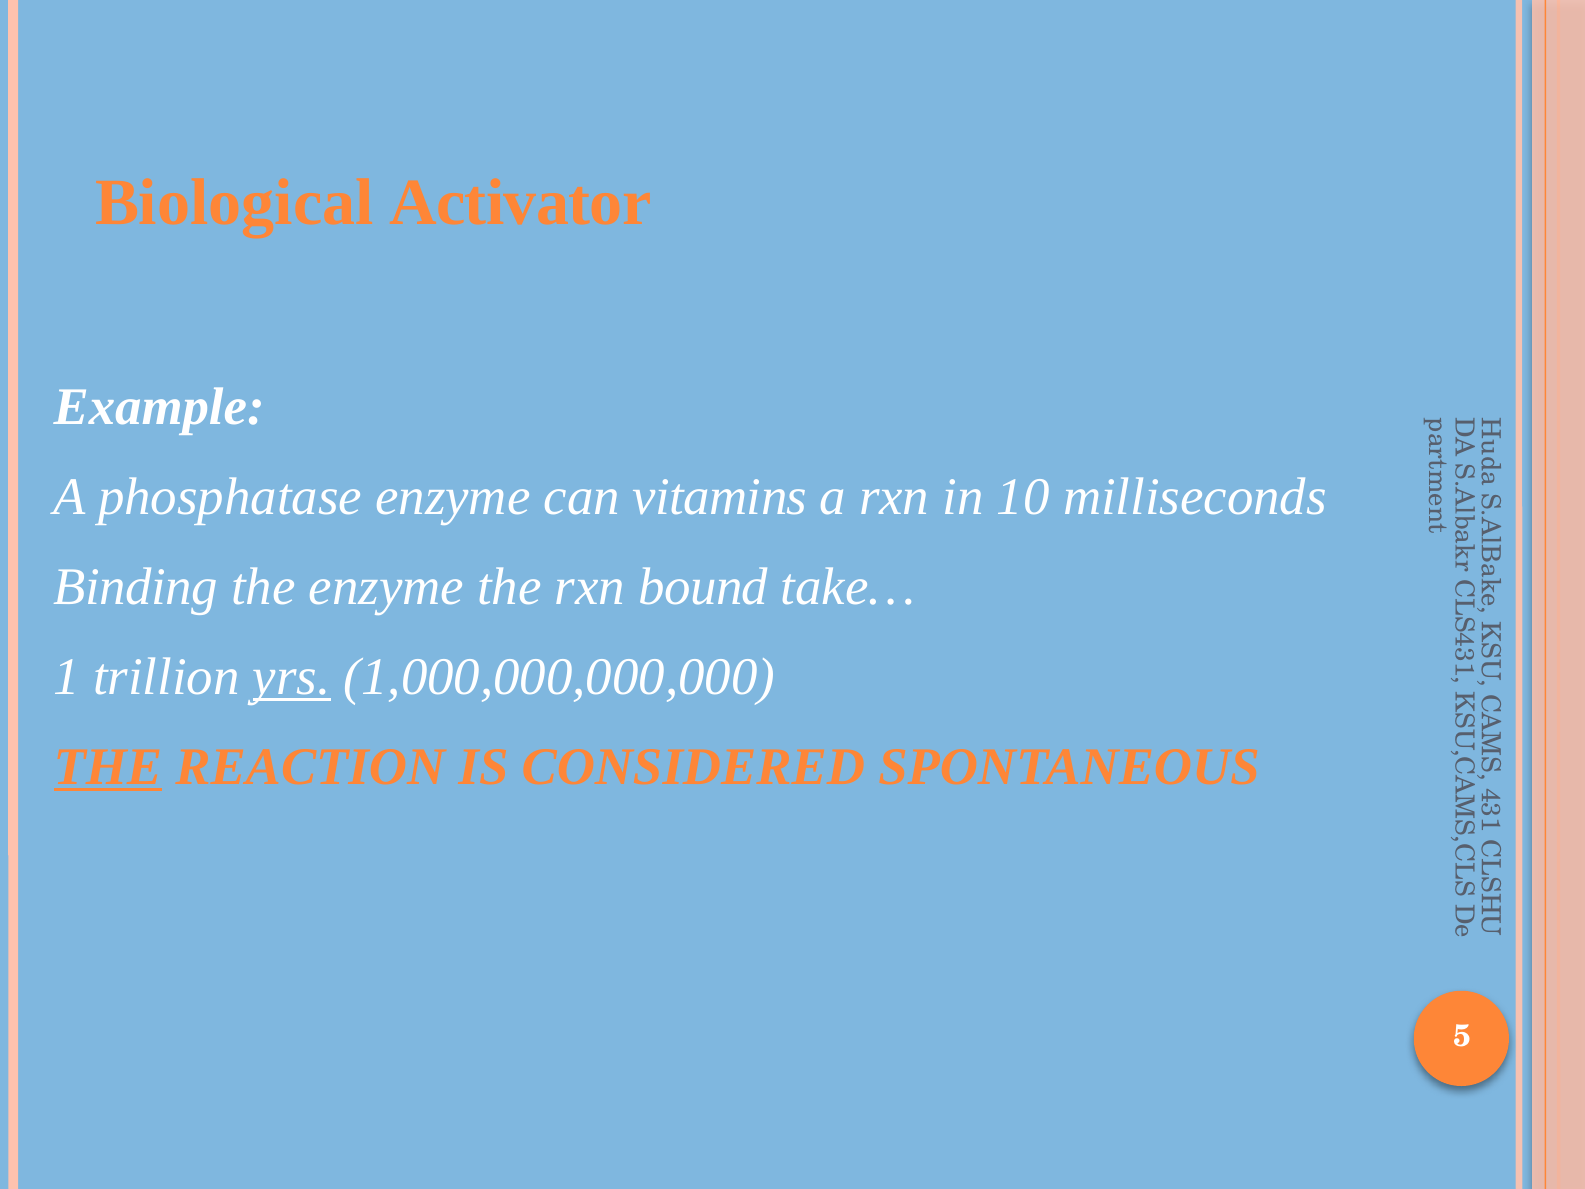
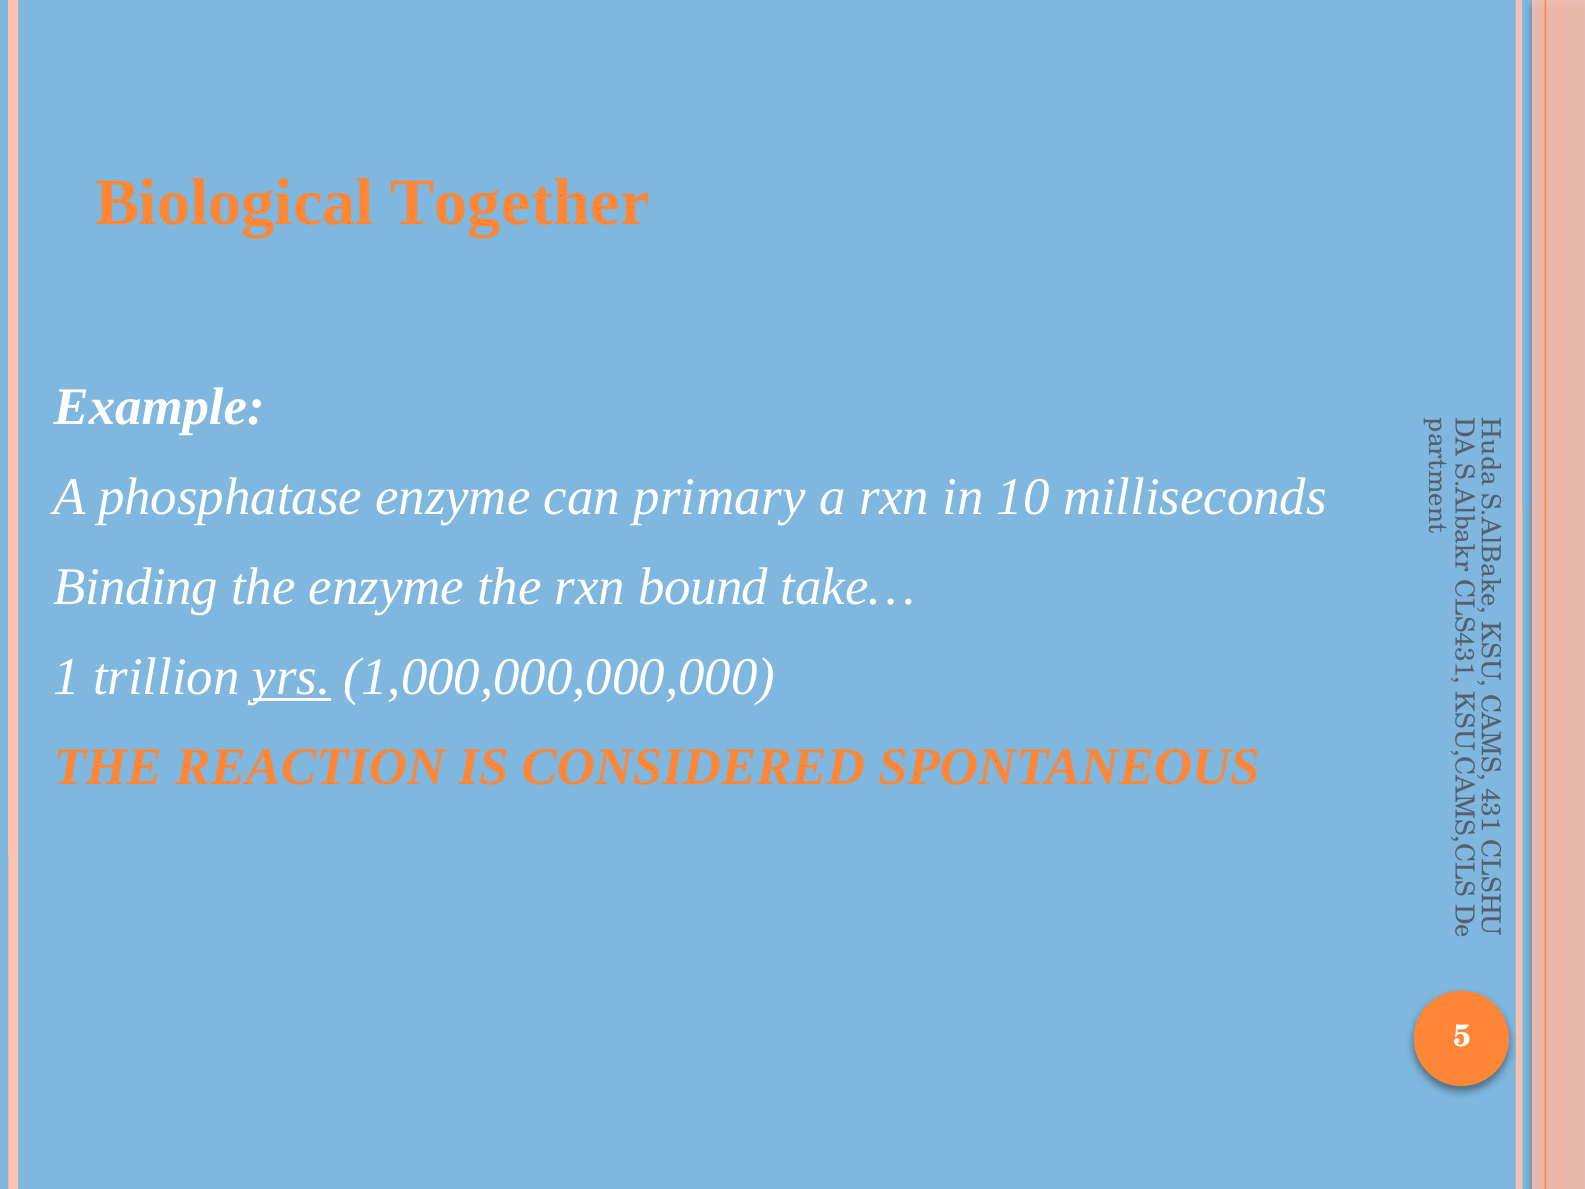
Activator: Activator -> Together
vitamins: vitamins -> primary
THE at (108, 767) underline: present -> none
